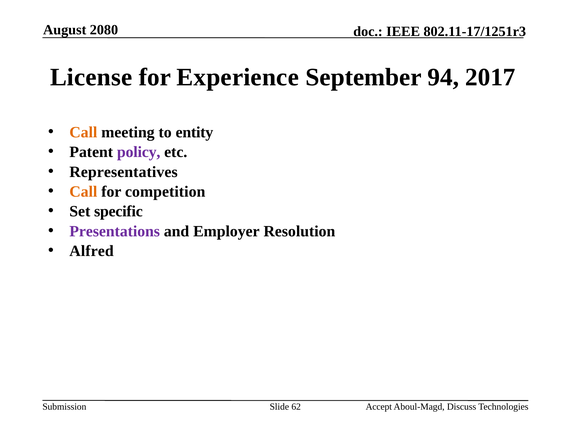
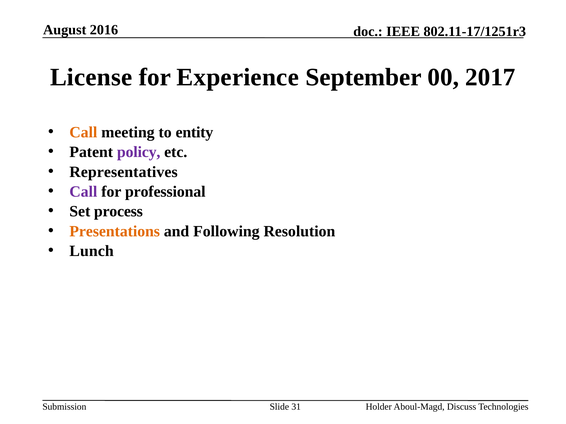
2080: 2080 -> 2016
94: 94 -> 00
Call at (83, 192) colour: orange -> purple
competition: competition -> professional
specific: specific -> process
Presentations colour: purple -> orange
Employer: Employer -> Following
Alfred: Alfred -> Lunch
62: 62 -> 31
Accept: Accept -> Holder
